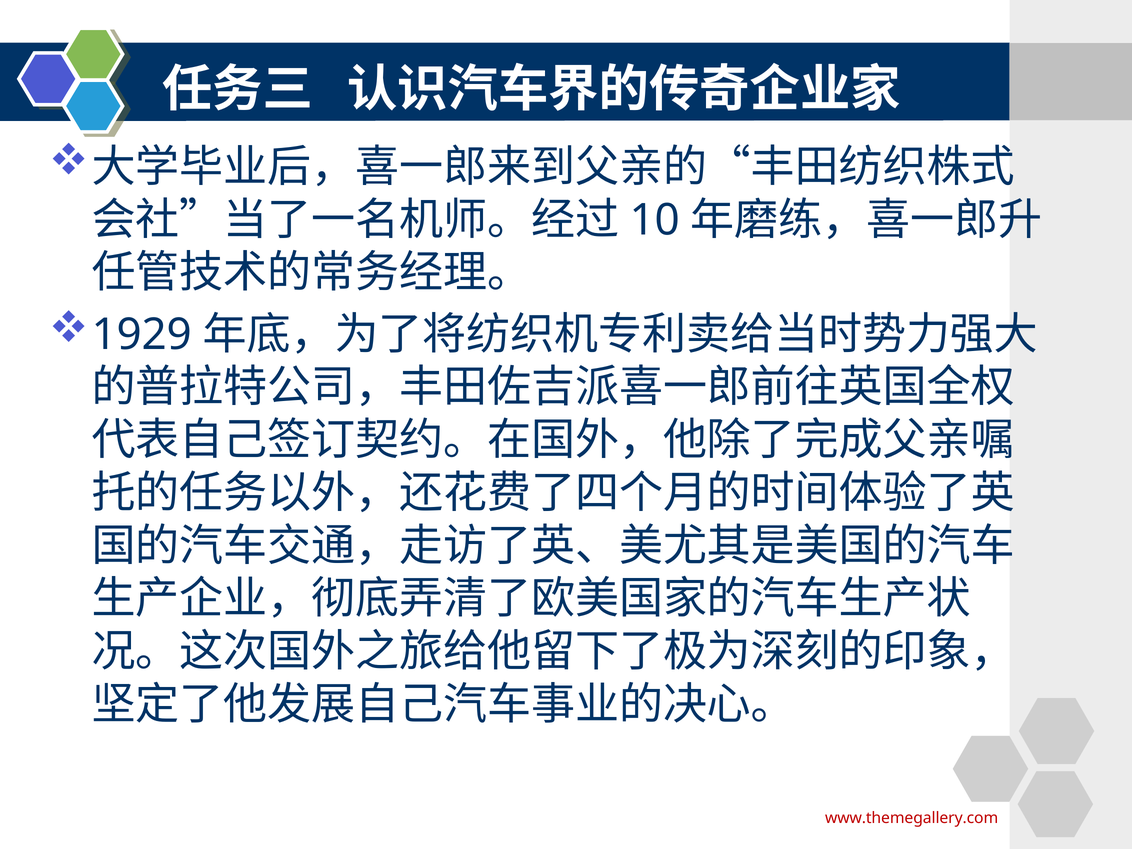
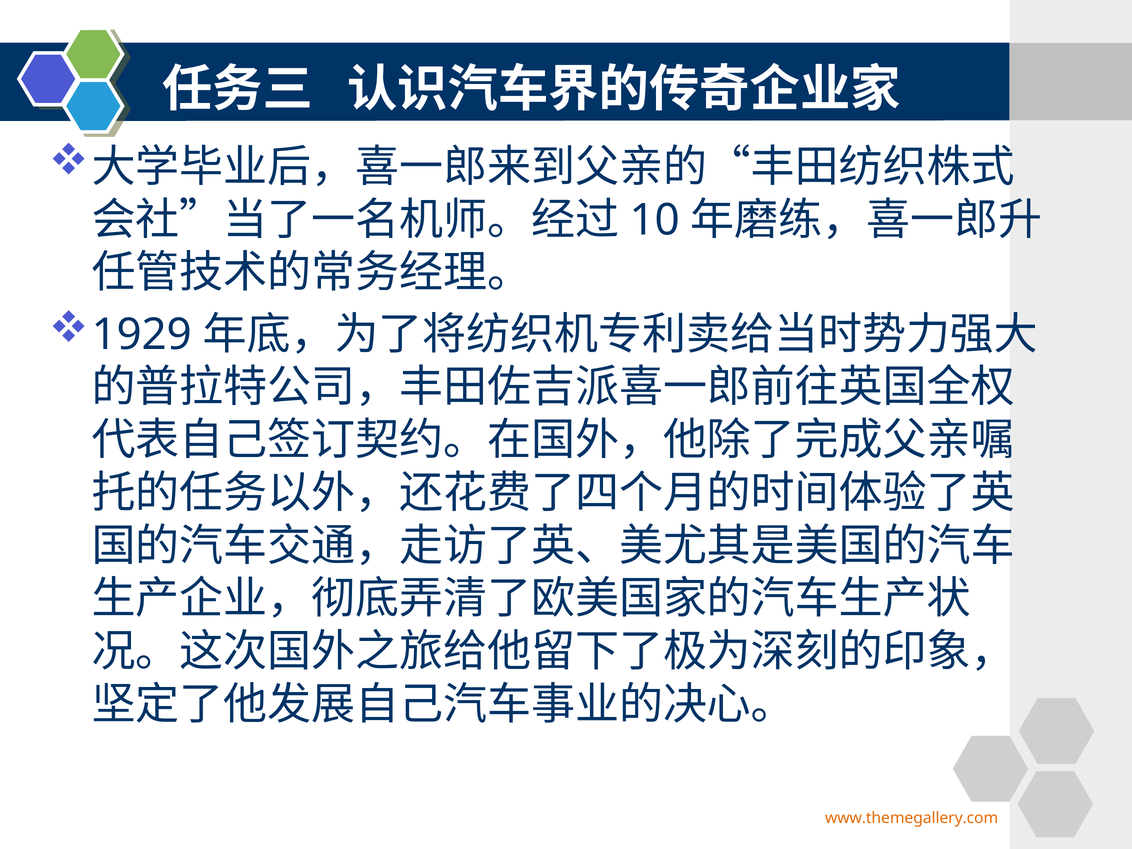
www.themegallery.com colour: red -> orange
